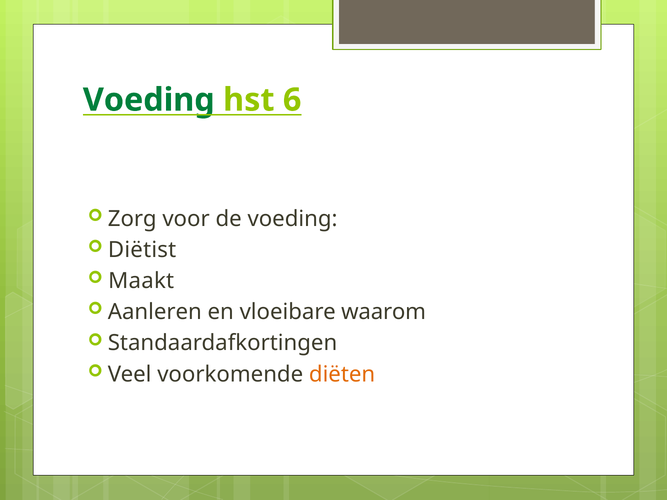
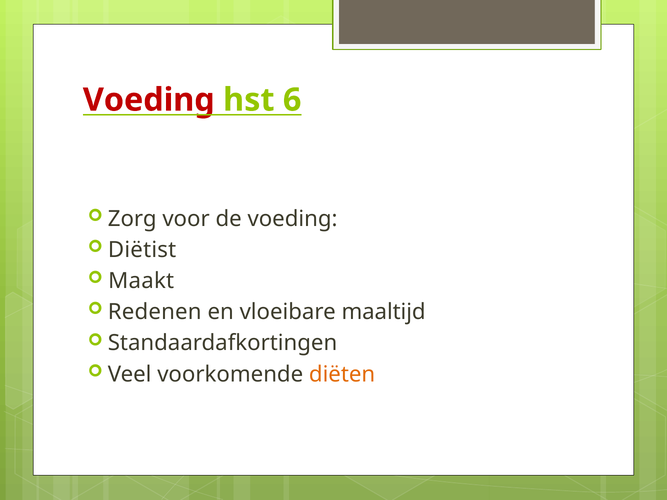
Voeding at (149, 100) colour: green -> red
Aanleren: Aanleren -> Redenen
waarom: waarom -> maaltijd
